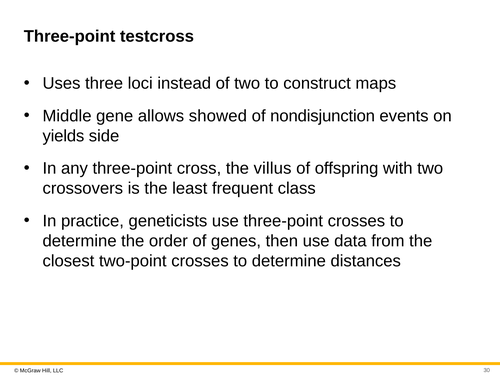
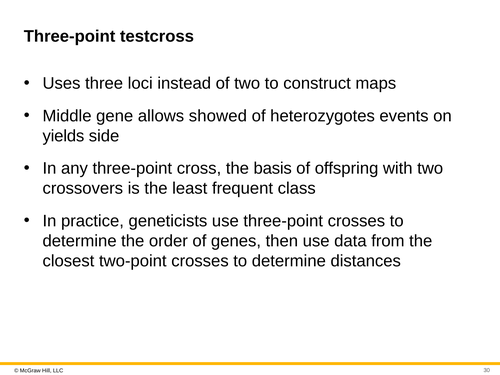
nondisjunction: nondisjunction -> heterozygotes
villus: villus -> basis
